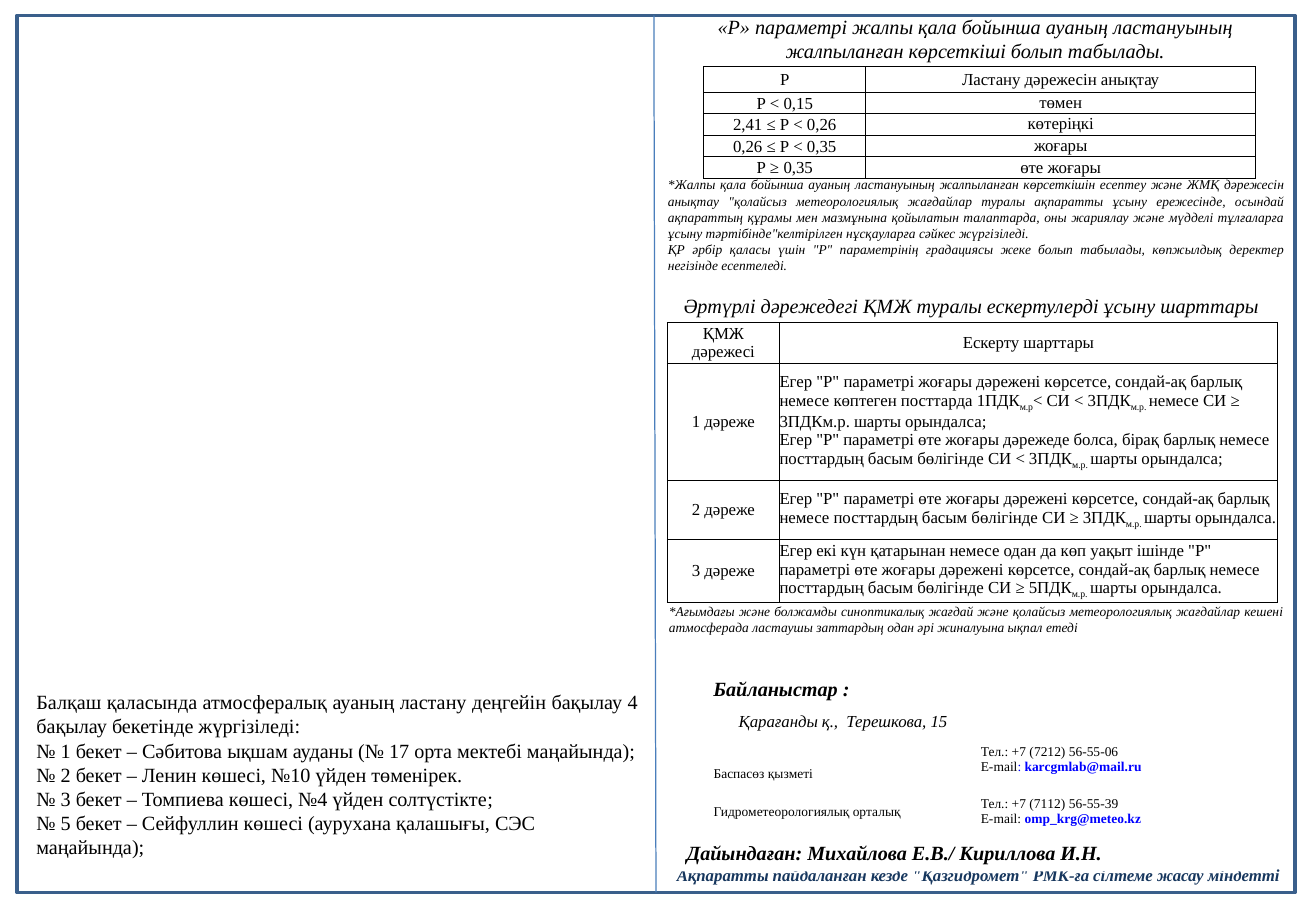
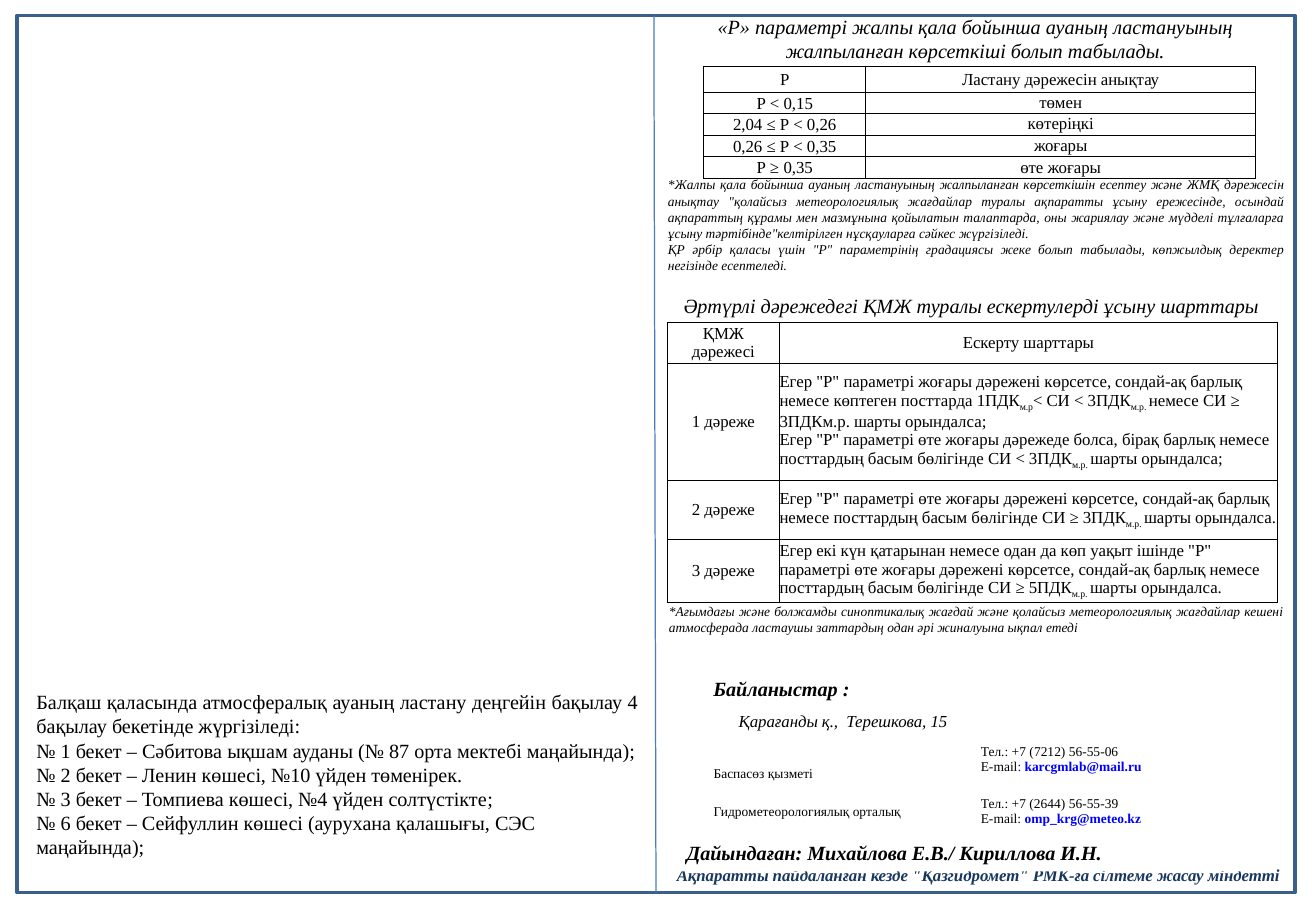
2,41: 2,41 -> 2,04
17: 17 -> 87
7112: 7112 -> 2644
5: 5 -> 6
